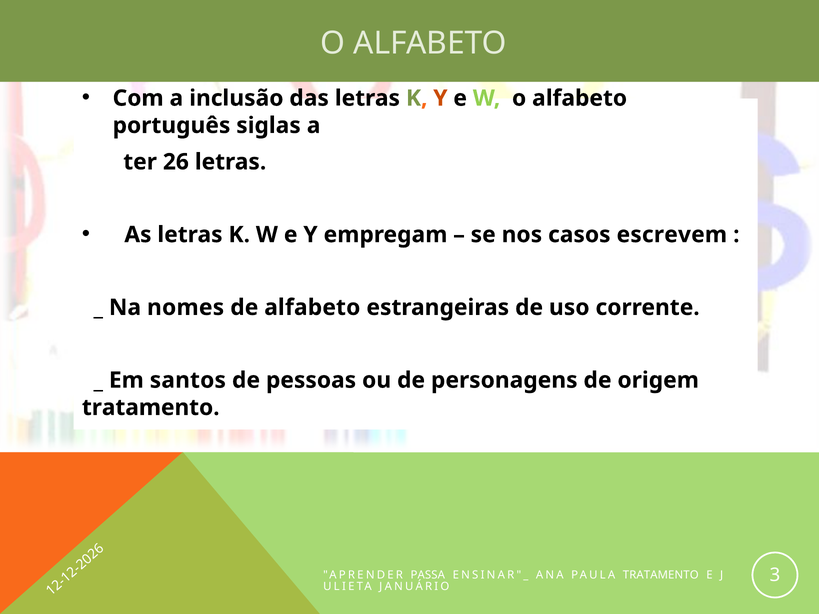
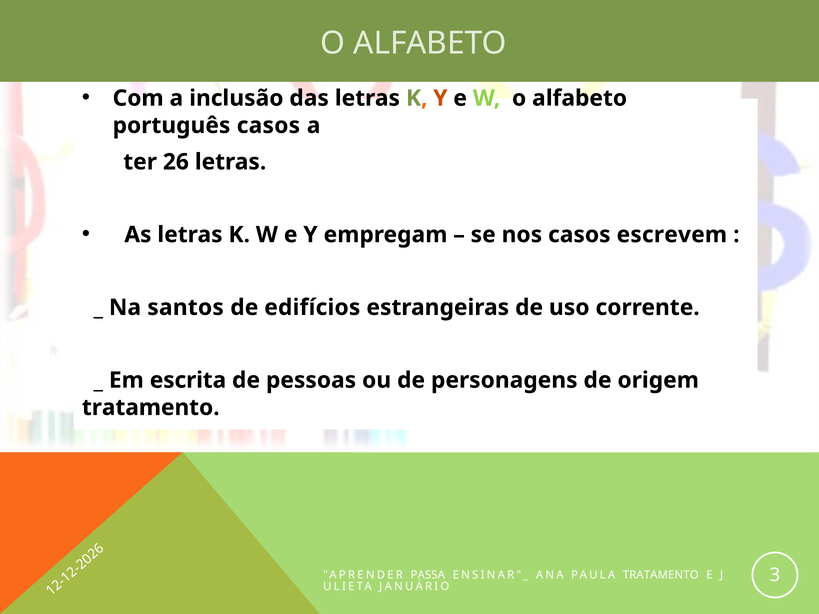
português siglas: siglas -> casos
nomes: nomes -> santos
de alfabeto: alfabeto -> edifícios
santos: santos -> escrita
